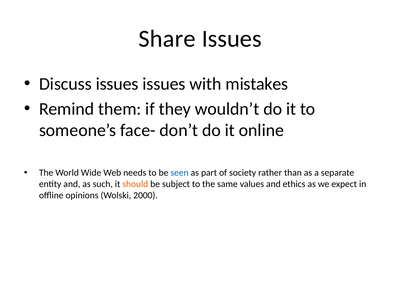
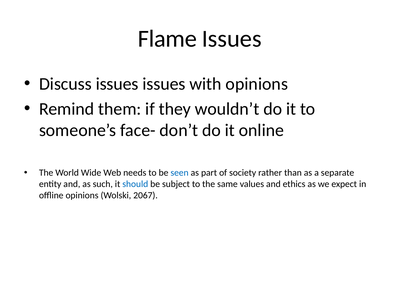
Share: Share -> Flame
with mistakes: mistakes -> opinions
should colour: orange -> blue
2000: 2000 -> 2067
